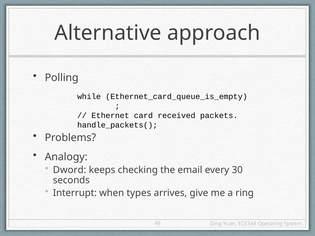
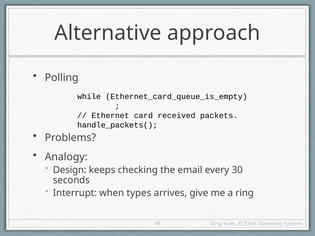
Dword: Dword -> Design
